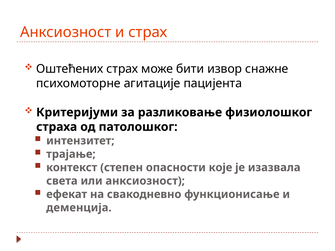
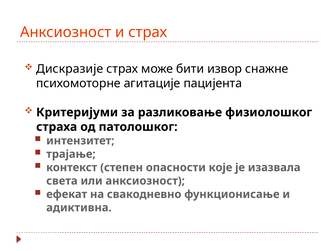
Оштећених: Оштећених -> Дискразије
деменција: деменција -> адиктивна
